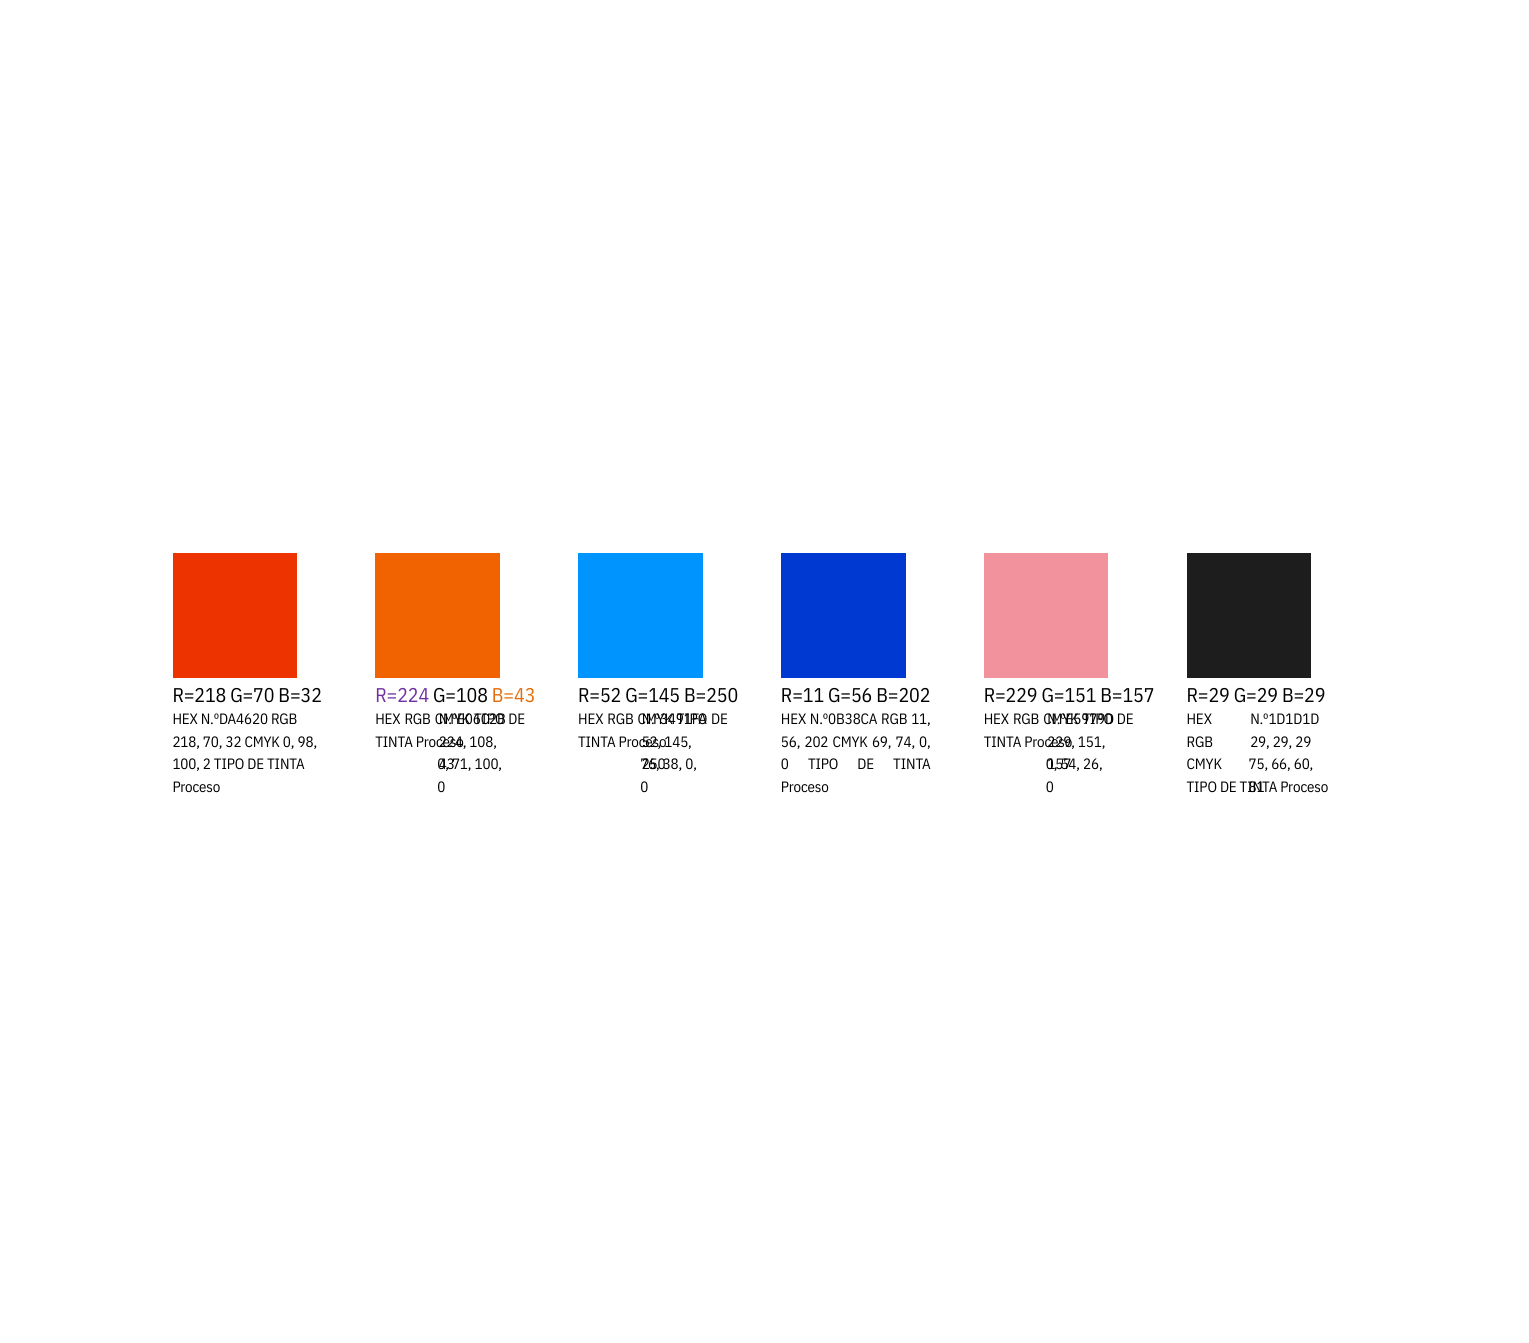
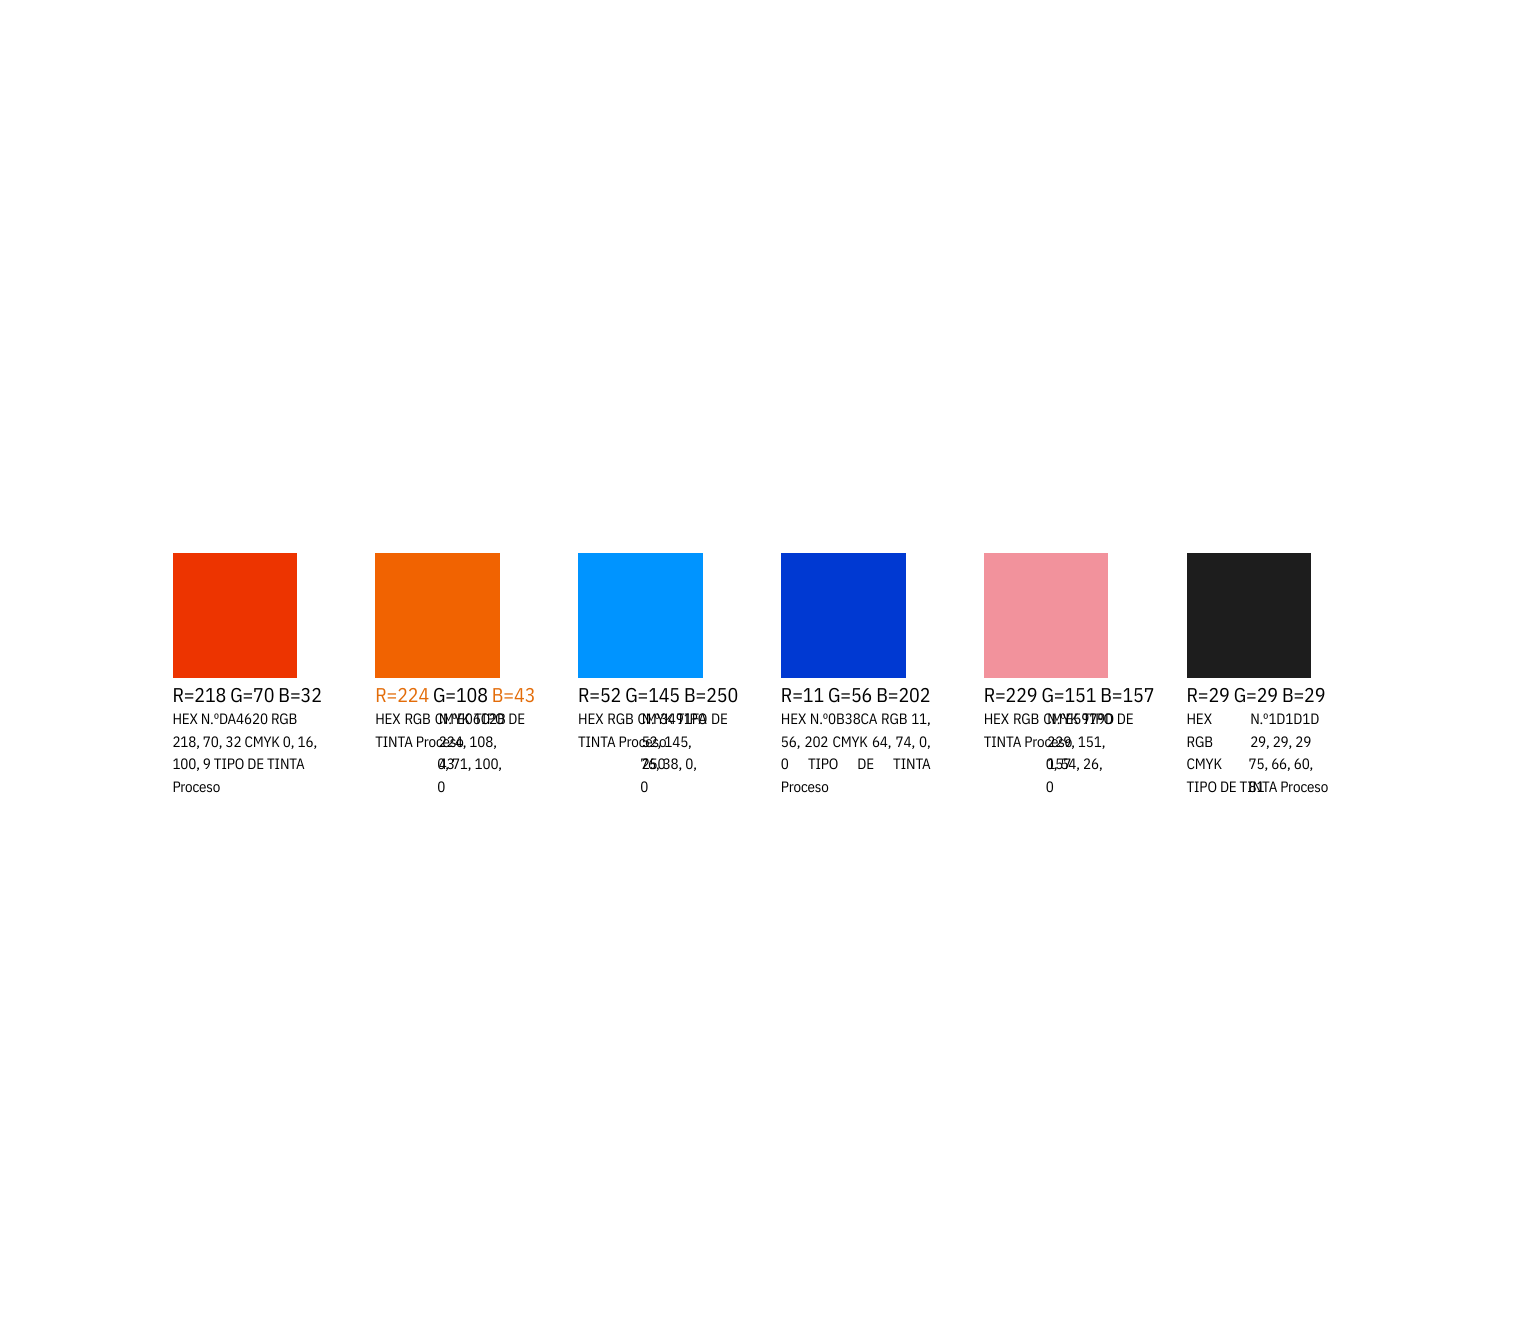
R=224 colour: purple -> orange
98: 98 -> 16
69: 69 -> 64
2: 2 -> 9
